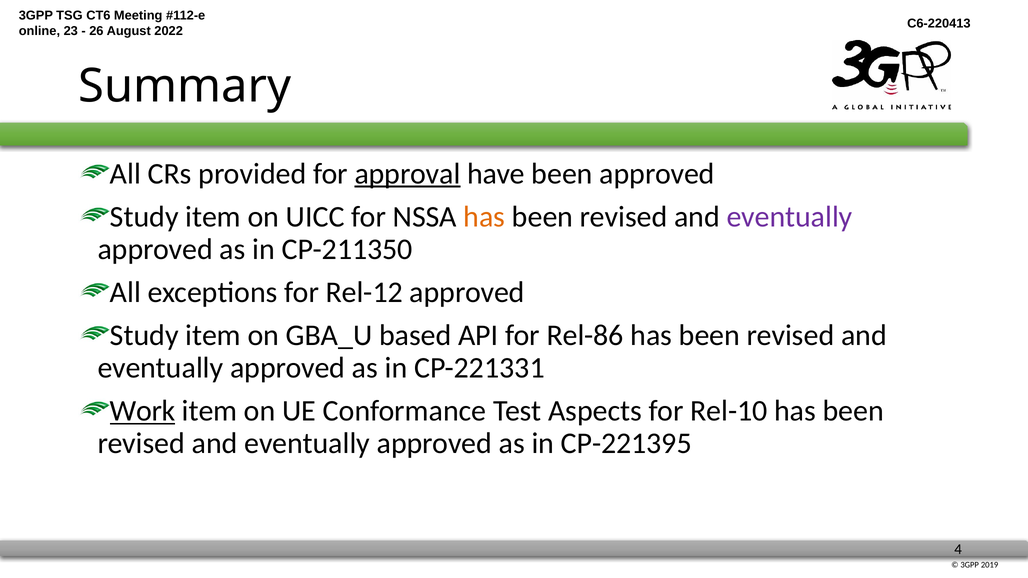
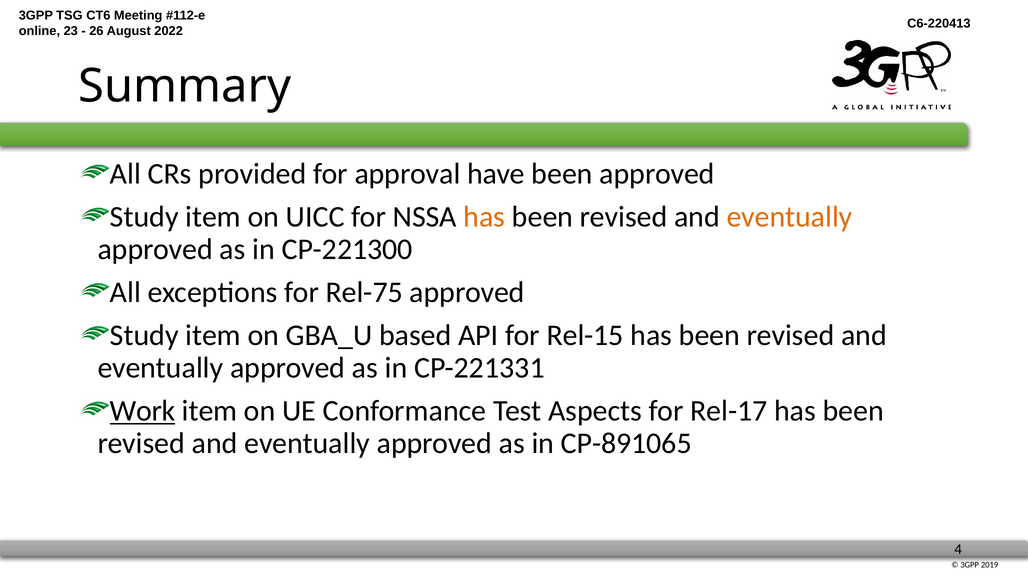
approval underline: present -> none
eventually at (789, 217) colour: purple -> orange
CP-211350: CP-211350 -> CP-221300
Rel-12: Rel-12 -> Rel-75
Rel-86: Rel-86 -> Rel-15
Rel-10: Rel-10 -> Rel-17
CP-221395: CP-221395 -> CP-891065
